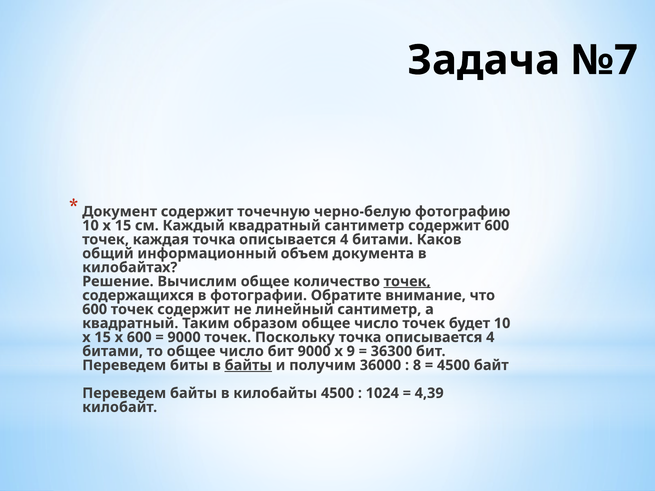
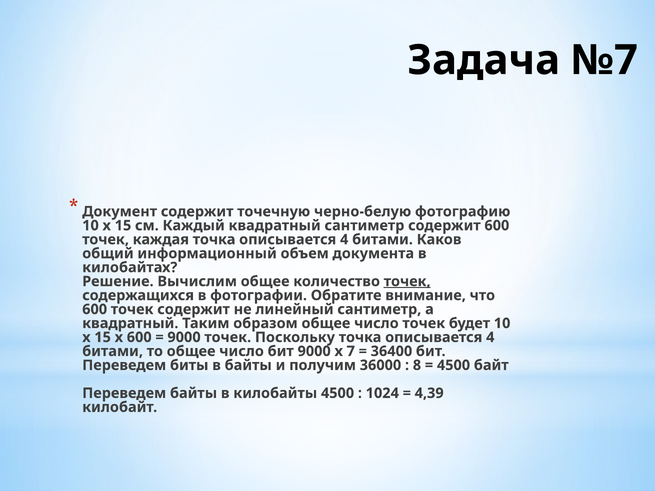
9: 9 -> 7
36300: 36300 -> 36400
байты at (248, 365) underline: present -> none
